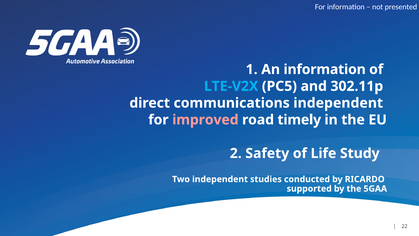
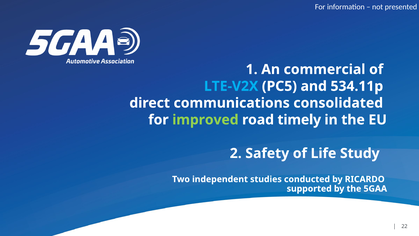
An information: information -> commercial
302.11p: 302.11p -> 534.11p
communications independent: independent -> consolidated
improved colour: pink -> light green
